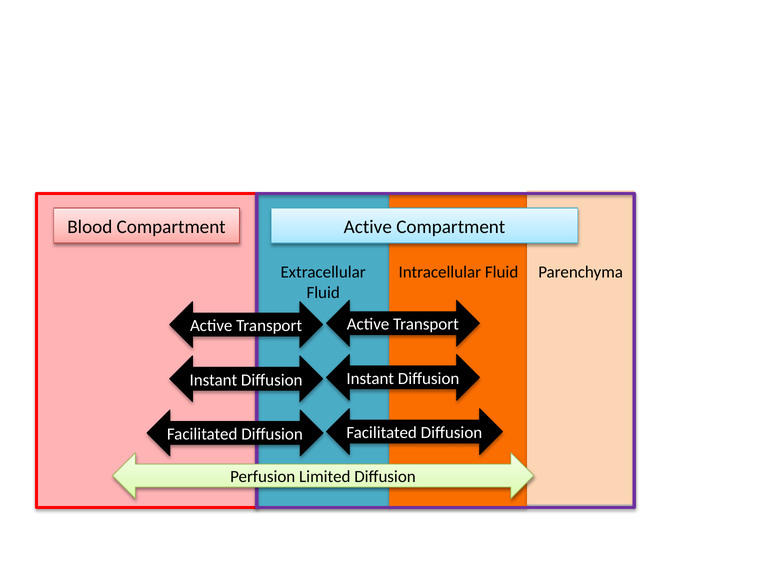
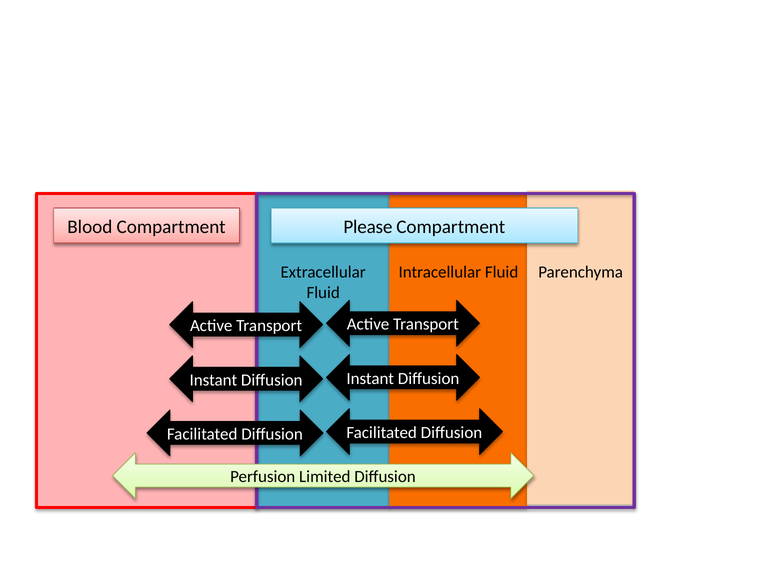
Compartment Active: Active -> Please
